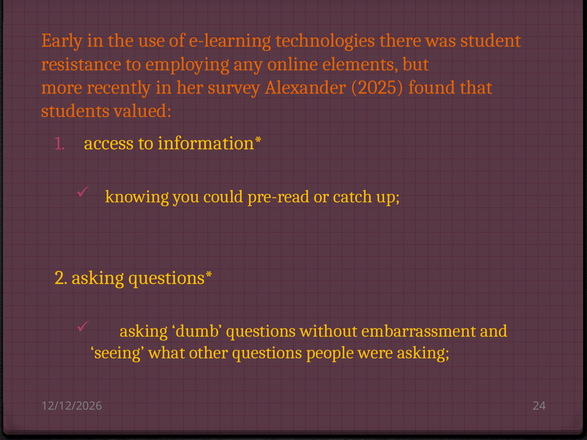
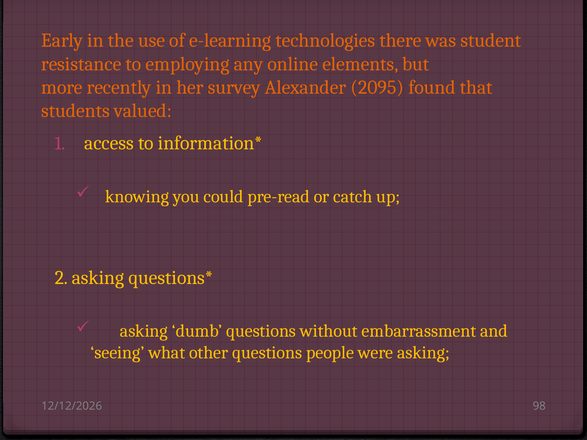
2025: 2025 -> 2095
24: 24 -> 98
